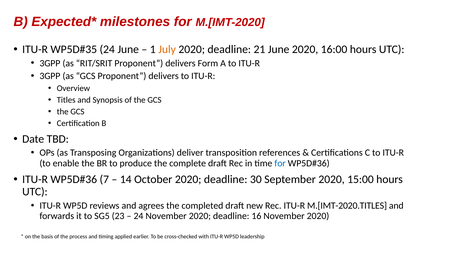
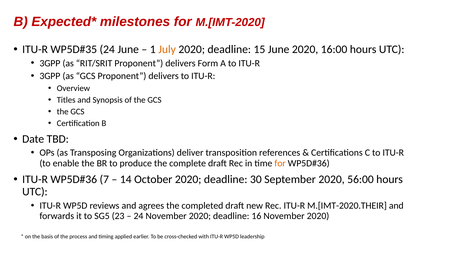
21: 21 -> 15
for at (280, 163) colour: blue -> orange
15:00: 15:00 -> 56:00
M.[IMT-2020.TITLES: M.[IMT-2020.TITLES -> M.[IMT-2020.THEIR
